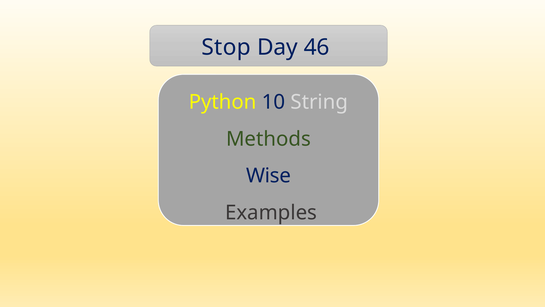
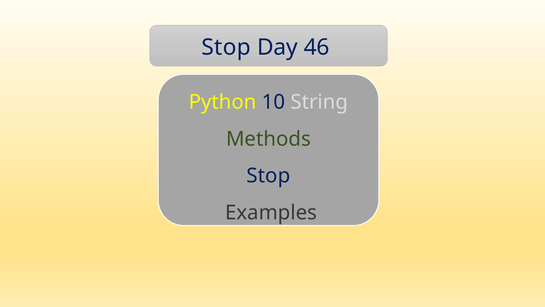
Wise at (269, 176): Wise -> Stop
